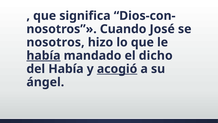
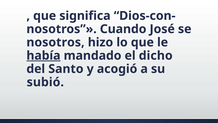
del Había: Había -> Santo
acogió underline: present -> none
ángel: ángel -> subió
